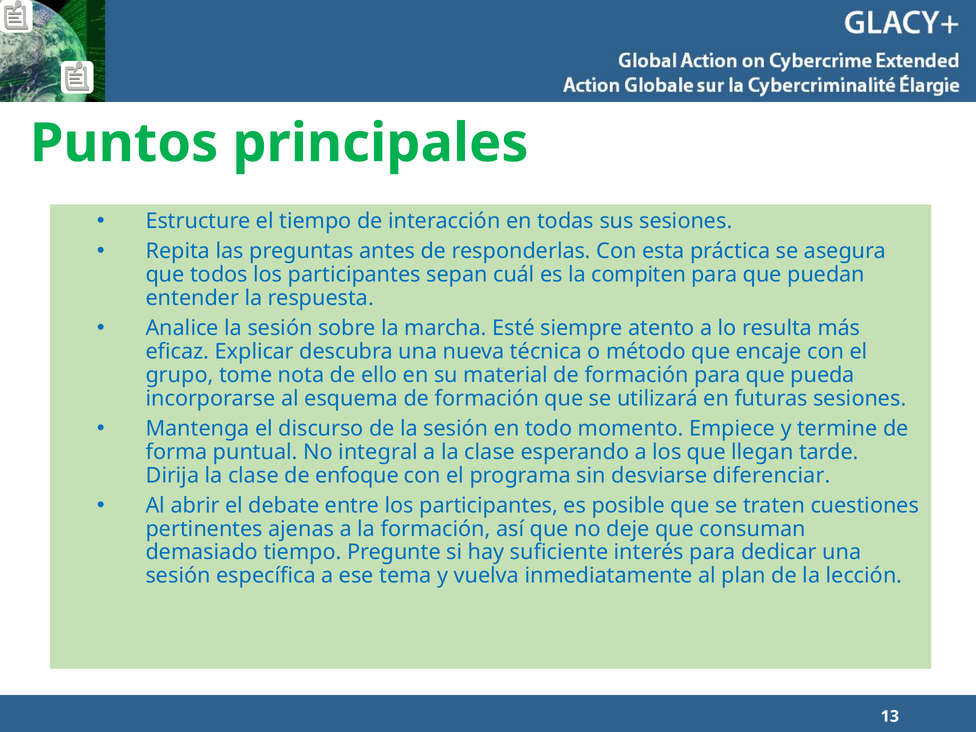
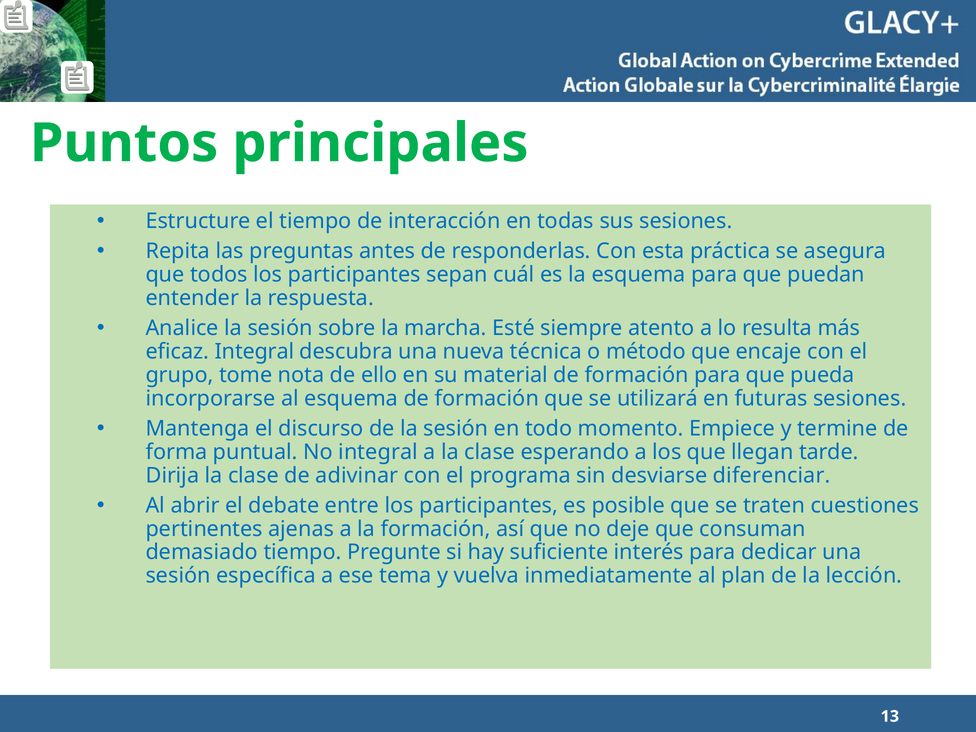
la compiten: compiten -> esquema
eficaz Explicar: Explicar -> Integral
enfoque: enfoque -> adivinar
